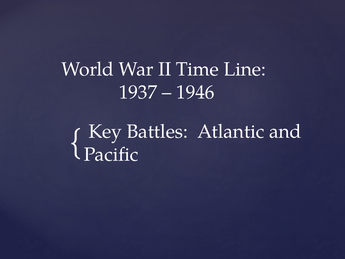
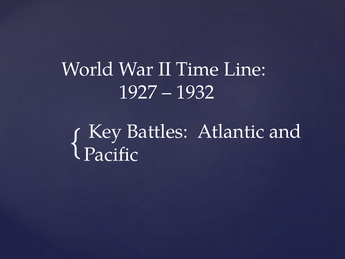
1937: 1937 -> 1927
1946: 1946 -> 1932
